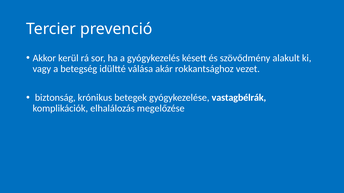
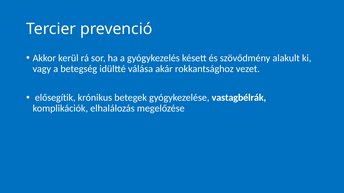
biztonság: biztonság -> elősegítik
